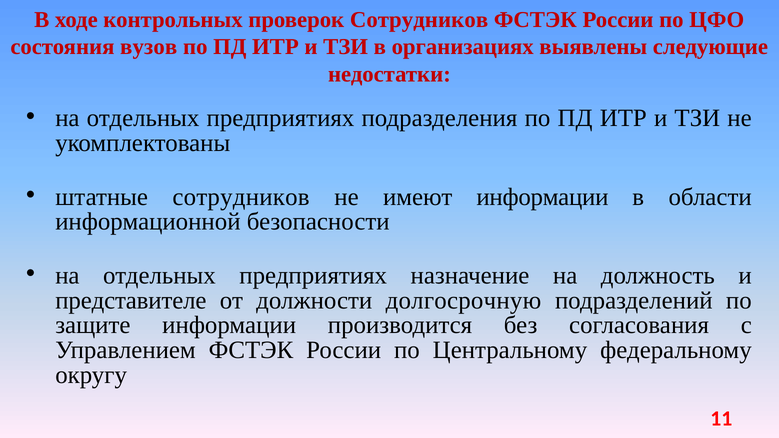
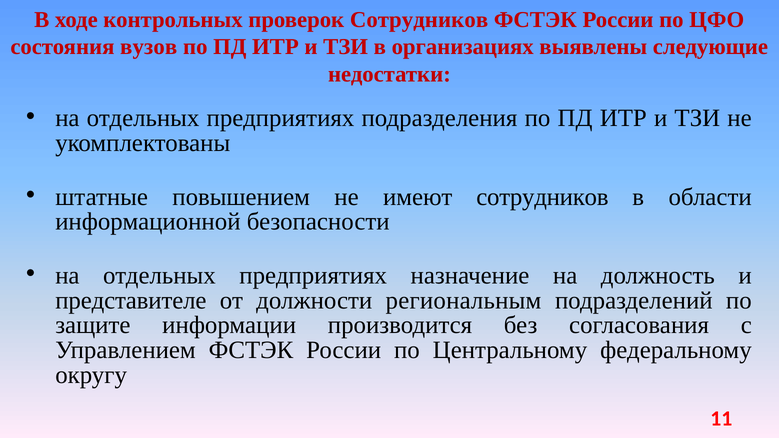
штатные сотрудников: сотрудников -> повышением
имеют информации: информации -> сотрудников
долгосрочную: долгосрочную -> региональным
